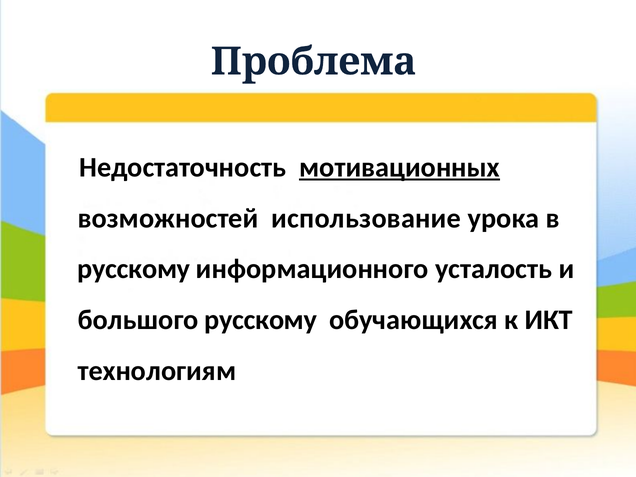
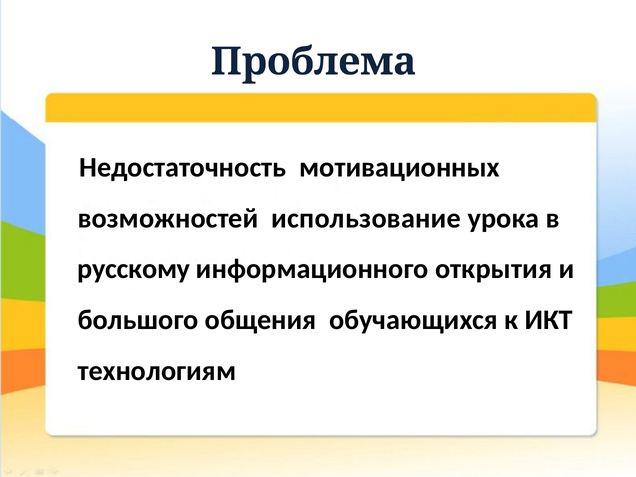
мотивационных underline: present -> none
усталость: усталость -> открытия
большого русскому: русскому -> общения
